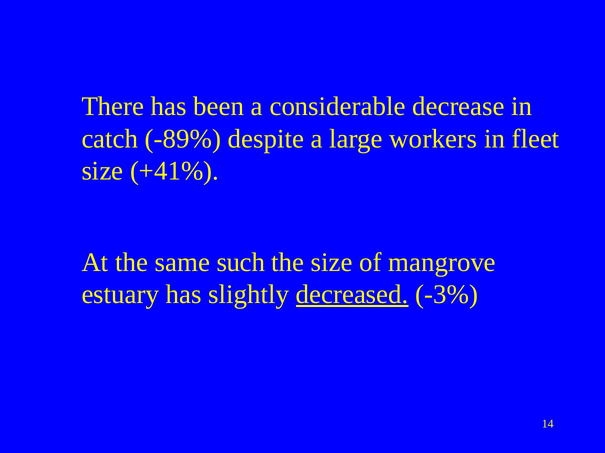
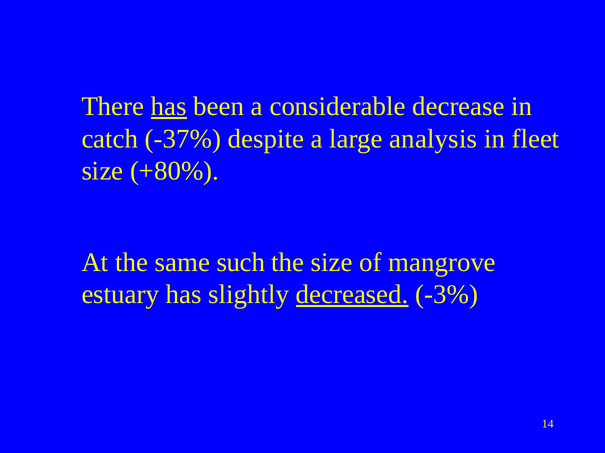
has at (169, 107) underline: none -> present
-89%: -89% -> -37%
workers: workers -> analysis
+41%: +41% -> +80%
